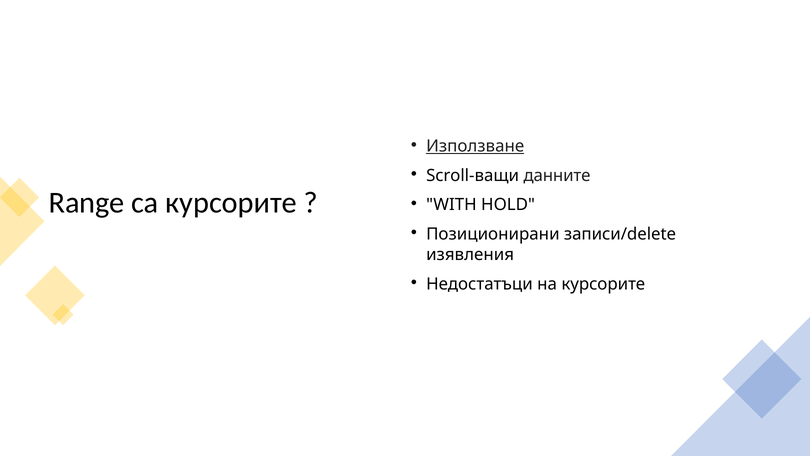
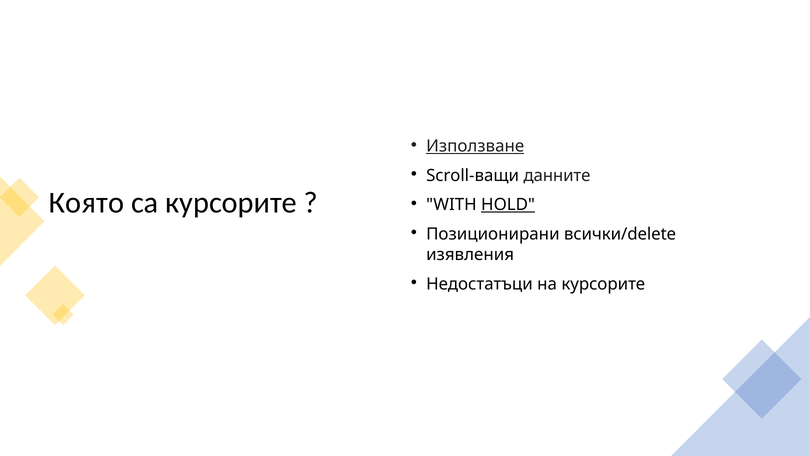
Range: Range -> Която
HOLD underline: none -> present
записи/delete: записи/delete -> всички/delete
